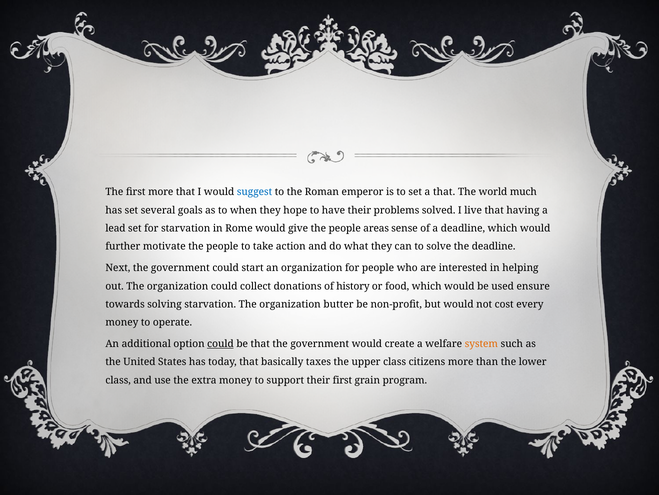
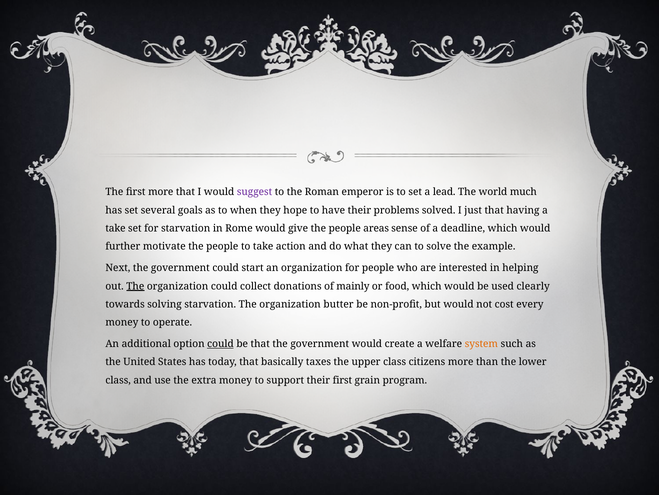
suggest colour: blue -> purple
a that: that -> lead
live: live -> just
lead at (115, 228): lead -> take
the deadline: deadline -> example
The at (135, 286) underline: none -> present
history: history -> mainly
ensure: ensure -> clearly
